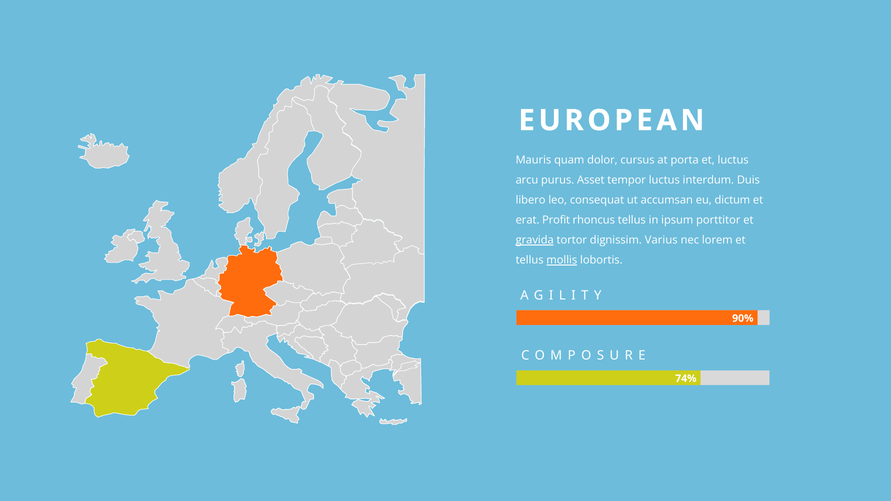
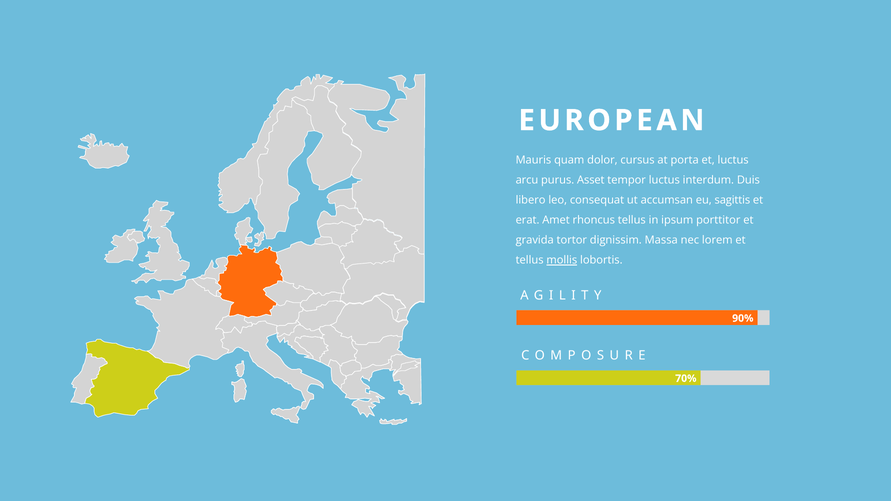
dictum: dictum -> sagittis
Profit: Profit -> Amet
gravida underline: present -> none
Varius: Varius -> Massa
74%: 74% -> 70%
